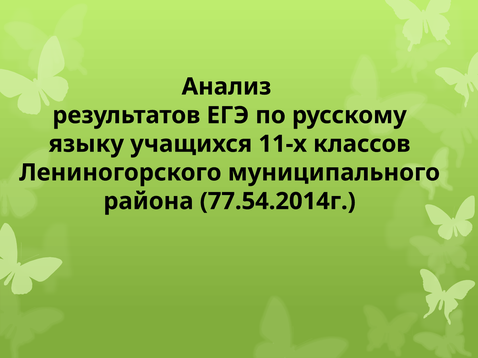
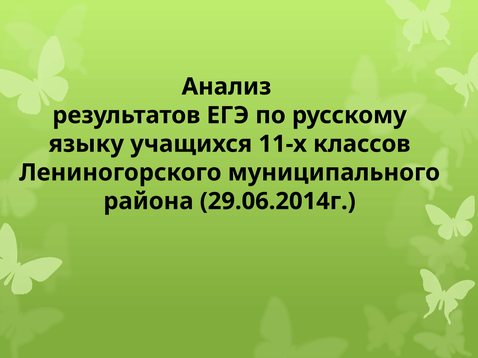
77.54.2014г: 77.54.2014г -> 29.06.2014г
